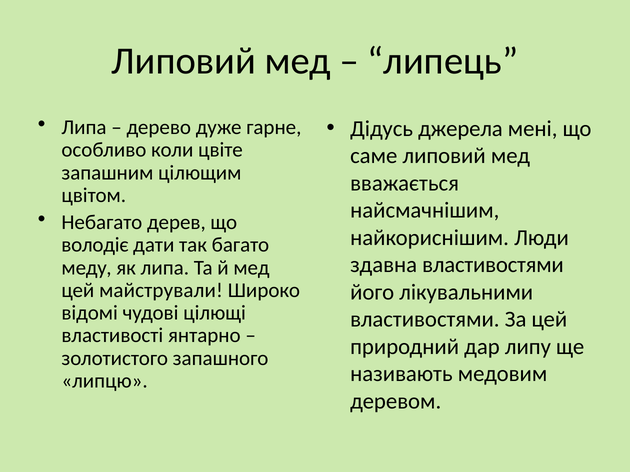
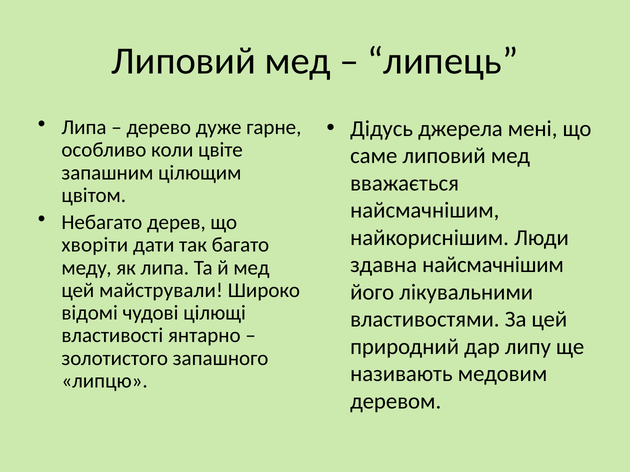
володіє: володіє -> хворіти
здавна властивостями: властивостями -> найсмачнішим
